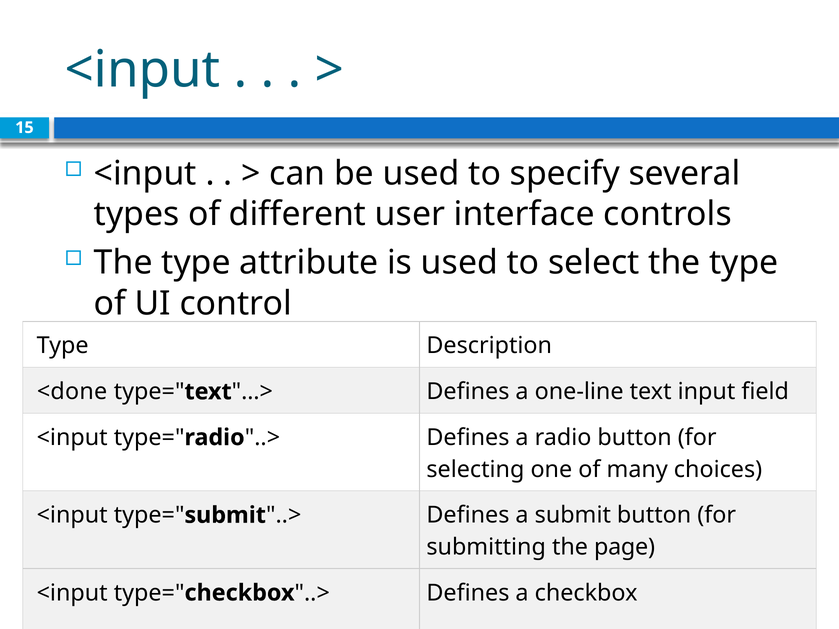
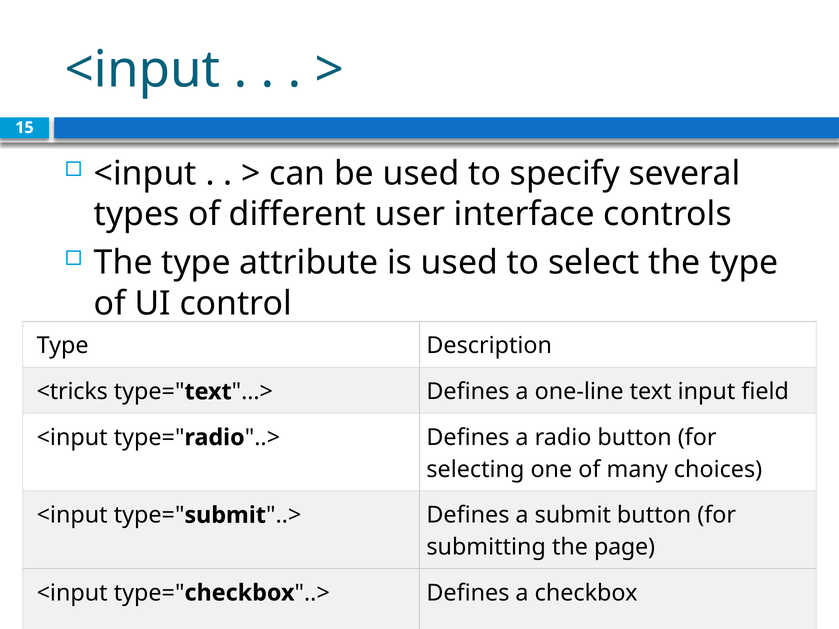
<done: <done -> <tricks
